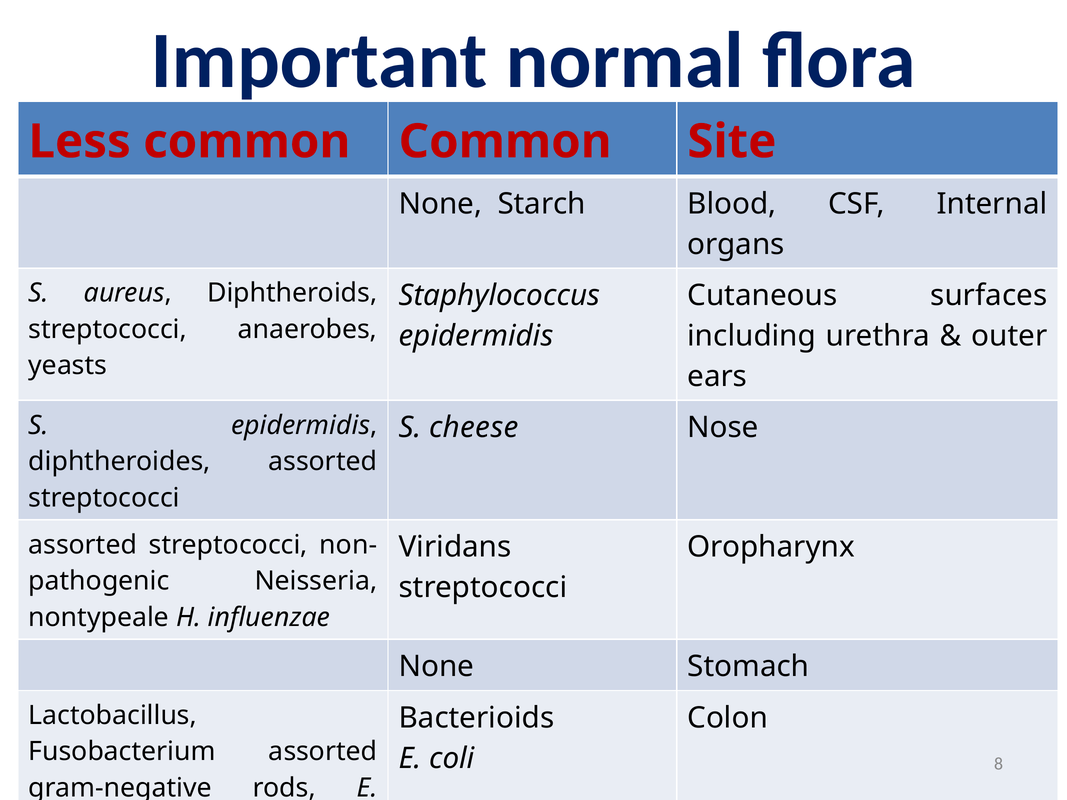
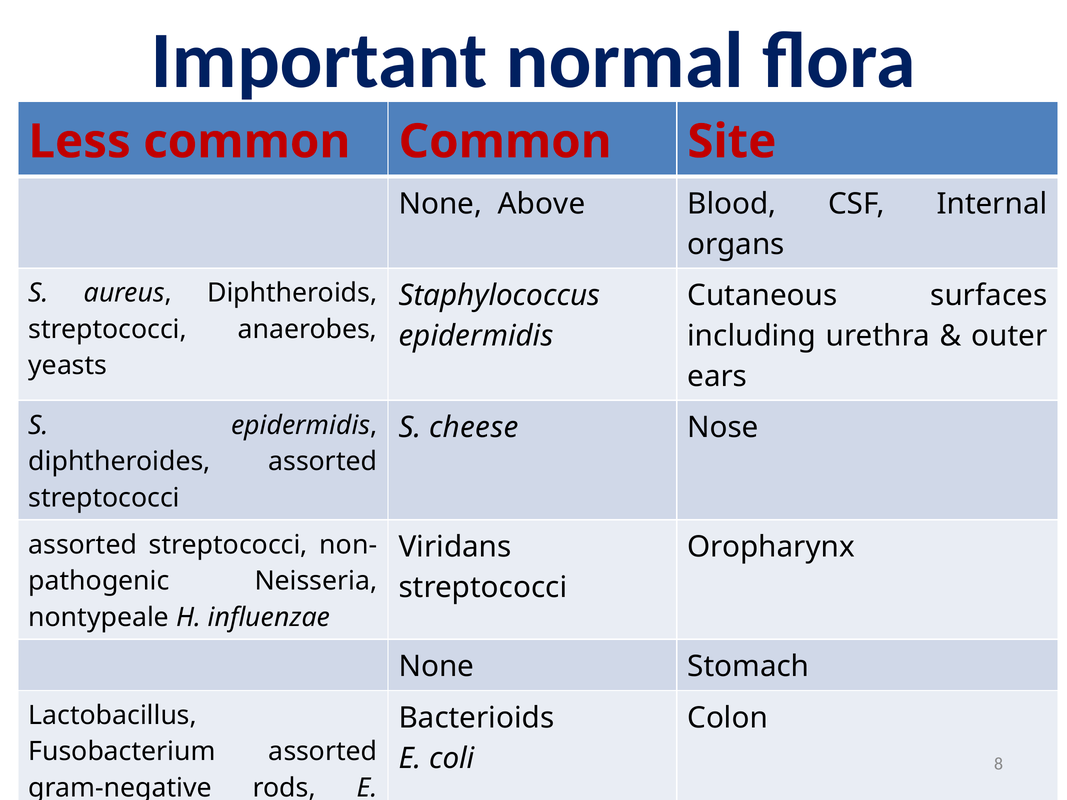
Starch: Starch -> Above
